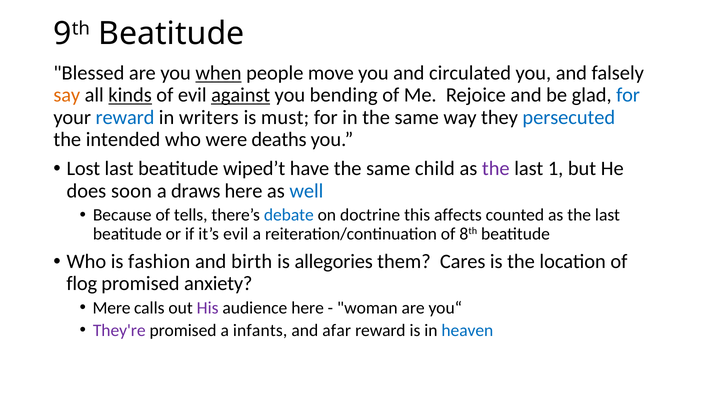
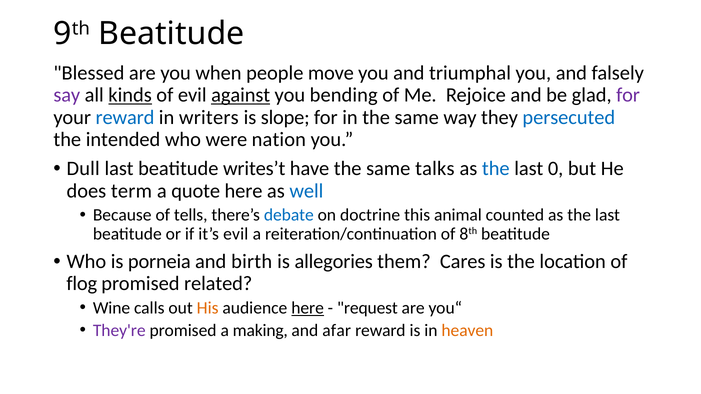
when underline: present -> none
circulated: circulated -> triumphal
say colour: orange -> purple
for at (628, 95) colour: blue -> purple
must: must -> slope
deaths: deaths -> nation
Lost: Lost -> Dull
wiped’t: wiped’t -> writes’t
child: child -> talks
the at (496, 169) colour: purple -> blue
1: 1 -> 0
soon: soon -> term
draws: draws -> quote
affects: affects -> animal
fashion: fashion -> porneia
anxiety: anxiety -> related
Mere: Mere -> Wine
His colour: purple -> orange
here at (308, 308) underline: none -> present
woman: woman -> request
infants: infants -> making
heaven colour: blue -> orange
